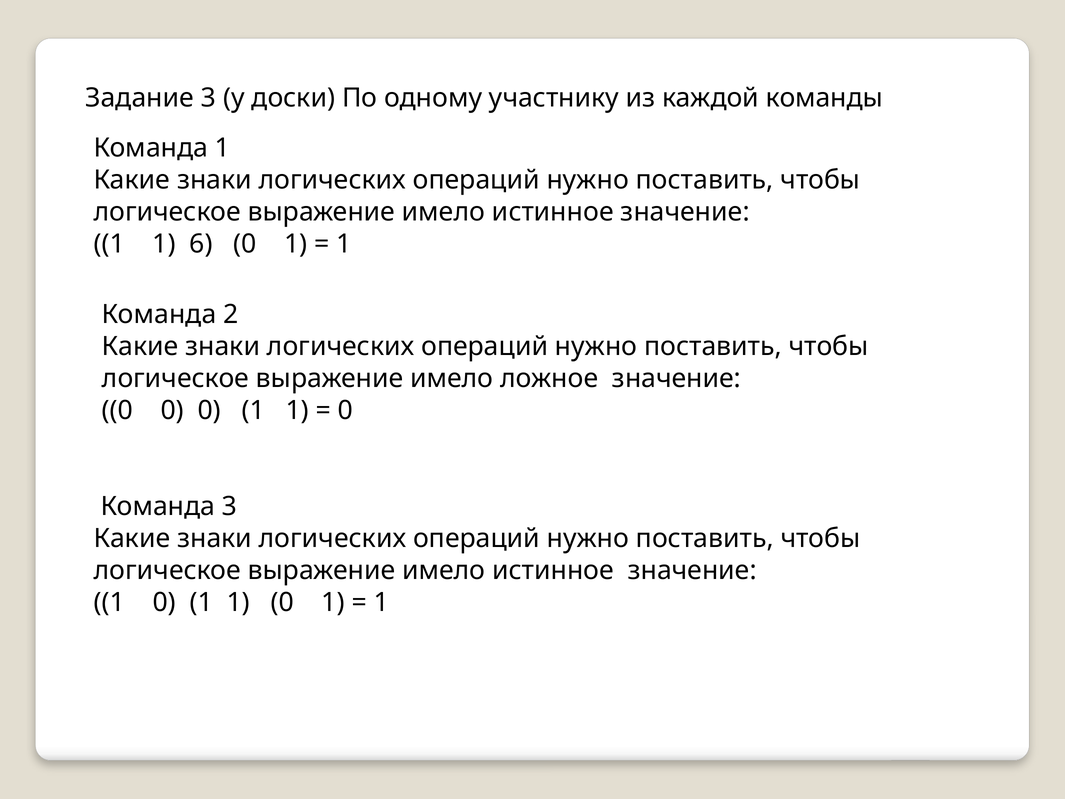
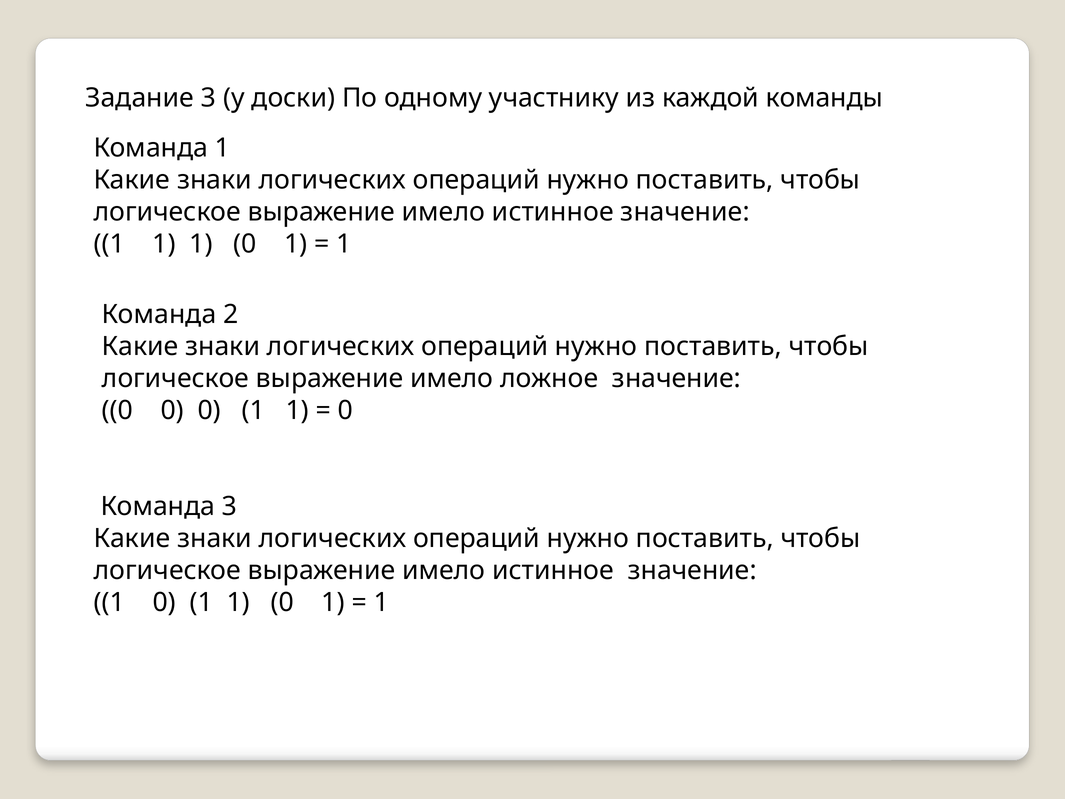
1 1 6: 6 -> 1
